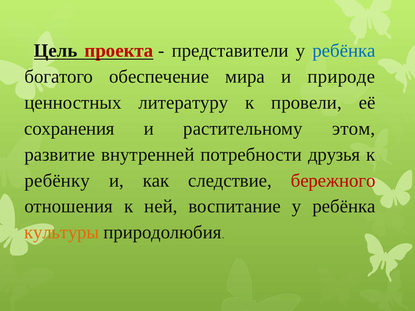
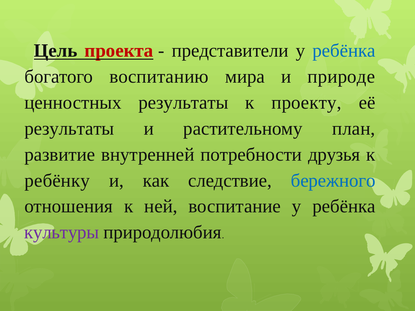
обеспечение: обеспечение -> воспитанию
ценностных литературу: литературу -> результаты
провели: провели -> проекту
сохранения at (69, 129): сохранения -> результаты
этом: этом -> план
бережного colour: red -> blue
культуры colour: orange -> purple
